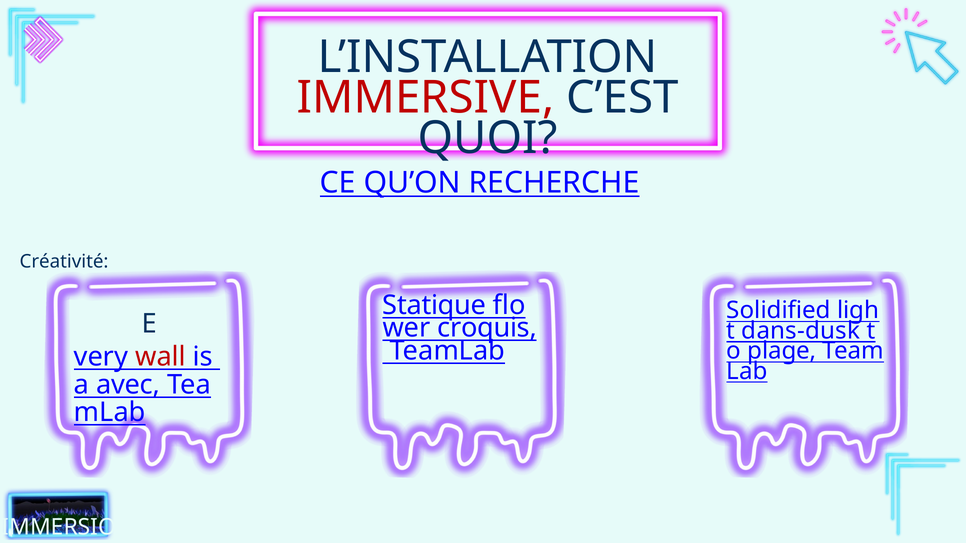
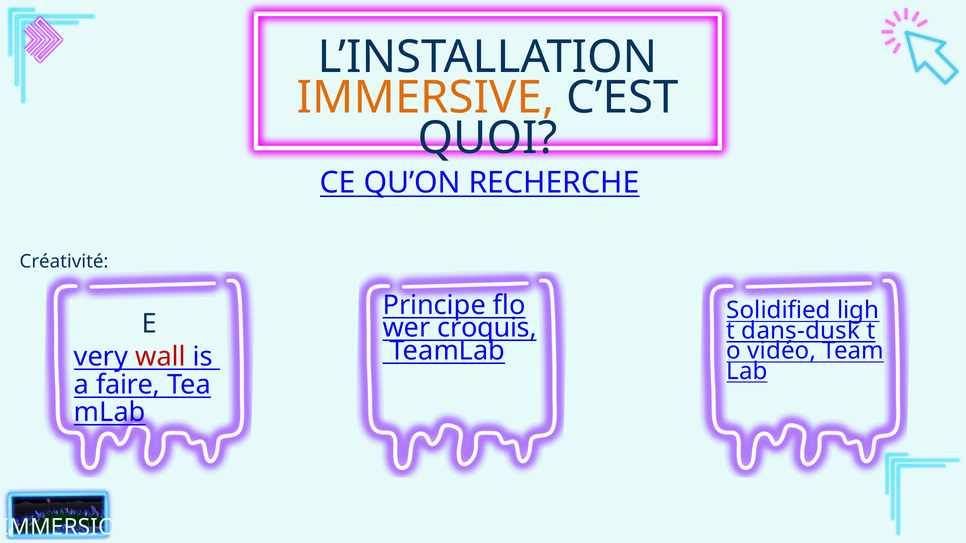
IMMERSIVE colour: red -> orange
Statique: Statique -> Principe
plage: plage -> vidéo
avec: avec -> faire
